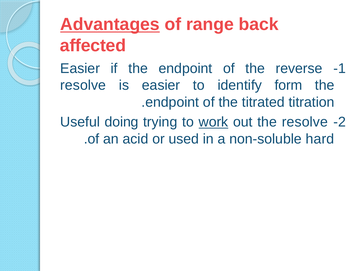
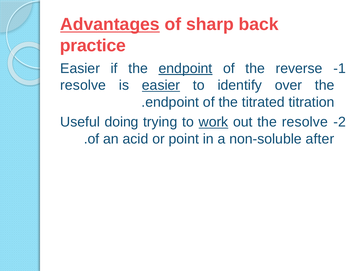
range: range -> sharp
affected: affected -> practice
endpoint at (186, 68) underline: none -> present
easier at (161, 85) underline: none -> present
form: form -> over
used: used -> point
hard: hard -> after
